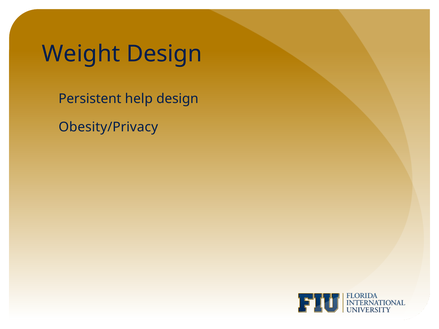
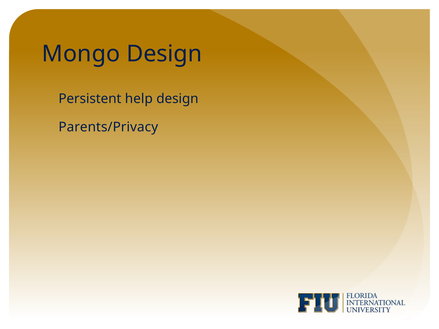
Weight: Weight -> Mongo
Obesity/Privacy: Obesity/Privacy -> Parents/Privacy
